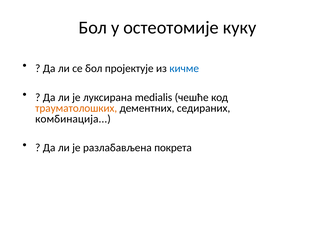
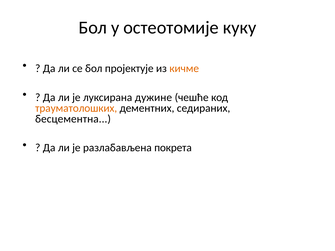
кичме colour: blue -> orange
medialis: medialis -> дужине
комбинација: комбинација -> бесцементна
